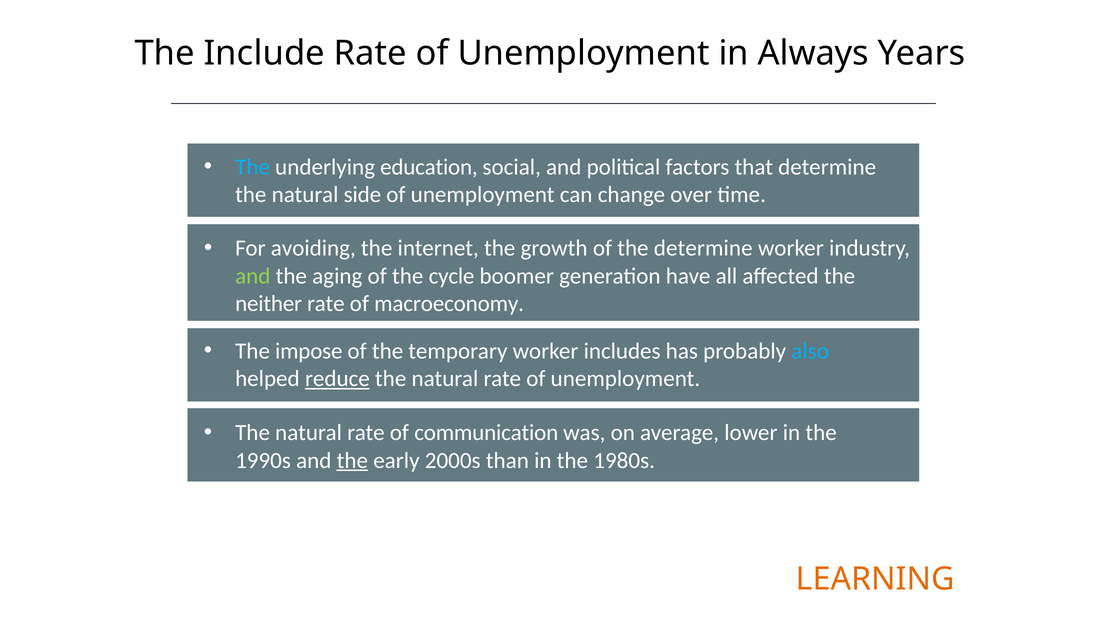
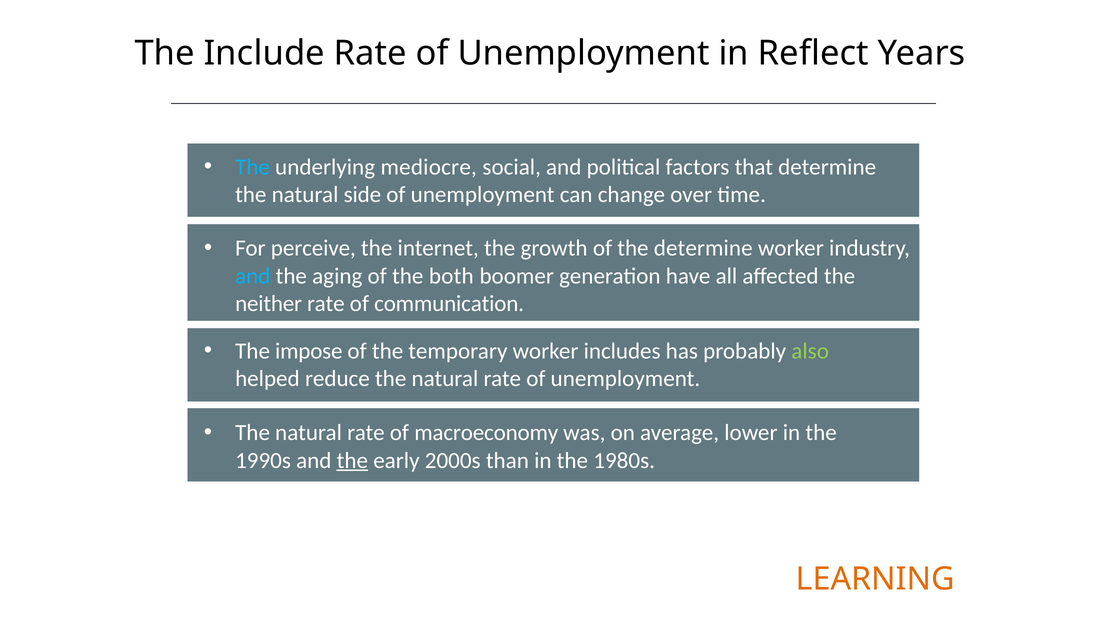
Always: Always -> Reflect
education: education -> mediocre
avoiding: avoiding -> perceive
and at (253, 276) colour: light green -> light blue
cycle: cycle -> both
macroeconomy: macroeconomy -> communication
also colour: light blue -> light green
reduce underline: present -> none
communication: communication -> macroeconomy
